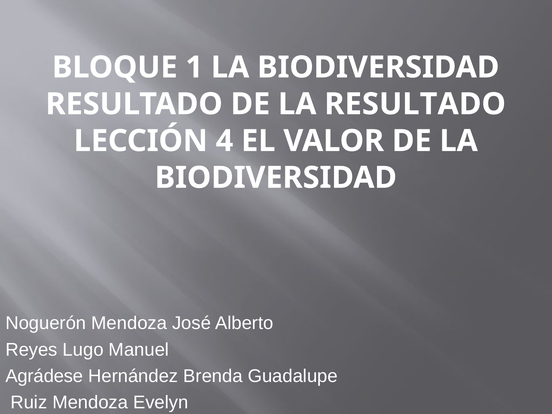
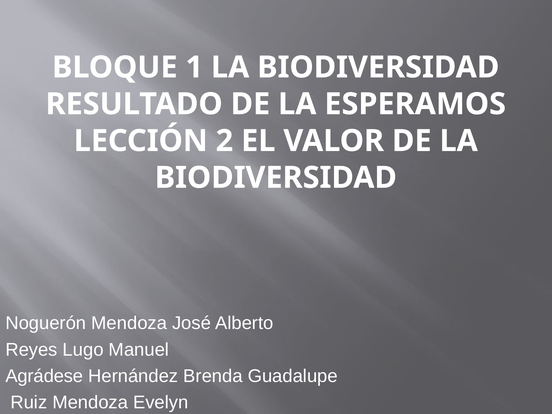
LA RESULTADO: RESULTADO -> ESPERAMOS
4: 4 -> 2
